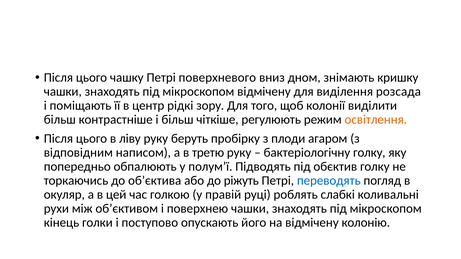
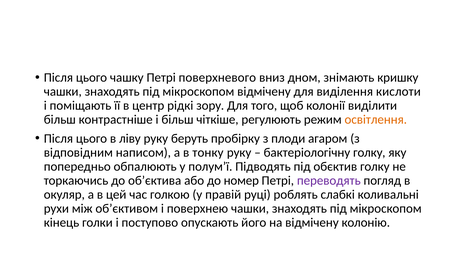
розсада: розсада -> кислоти
третю: третю -> тонку
ріжуть: ріжуть -> номер
переводять colour: blue -> purple
